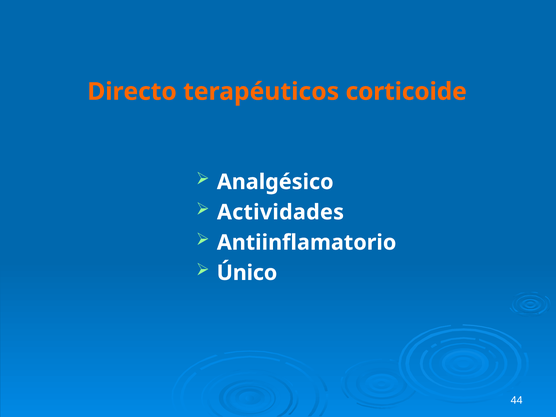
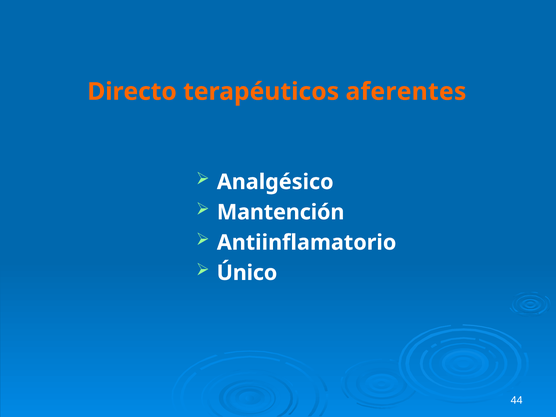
corticoide: corticoide -> aferentes
Actividades: Actividades -> Mantención
